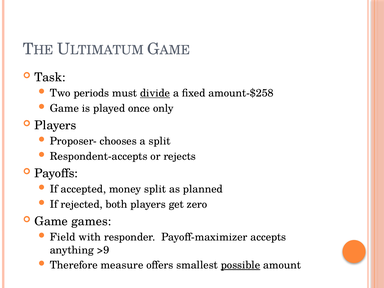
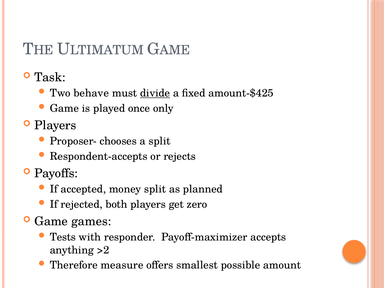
periods: periods -> behave
amount-$258: amount-$258 -> amount-$425
Field: Field -> Tests
>9: >9 -> >2
possible underline: present -> none
